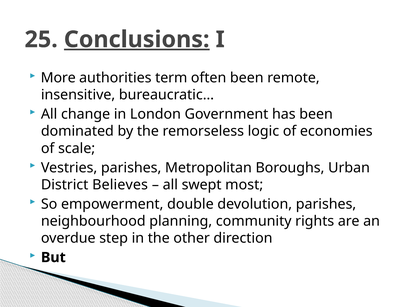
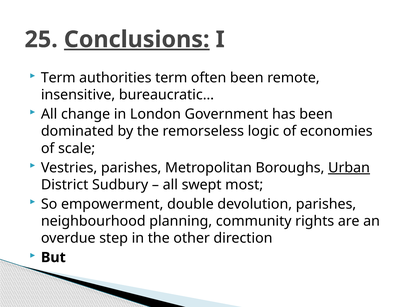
More at (58, 78): More -> Term
Urban underline: none -> present
Believes: Believes -> Sudbury
